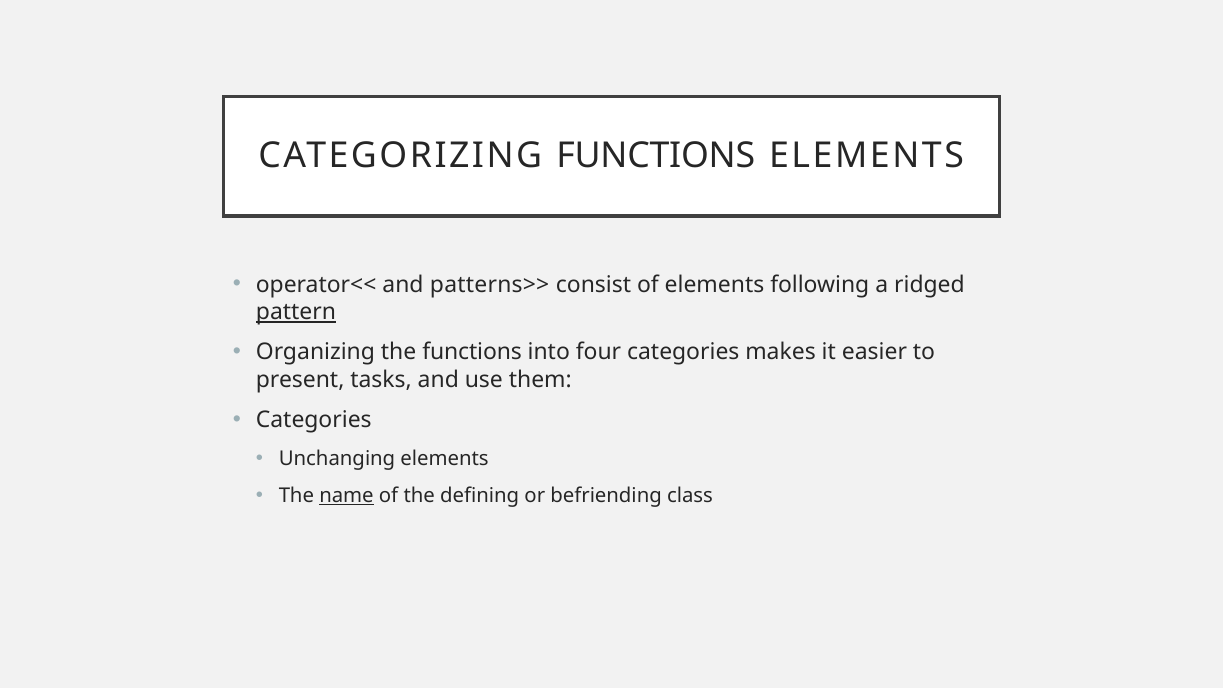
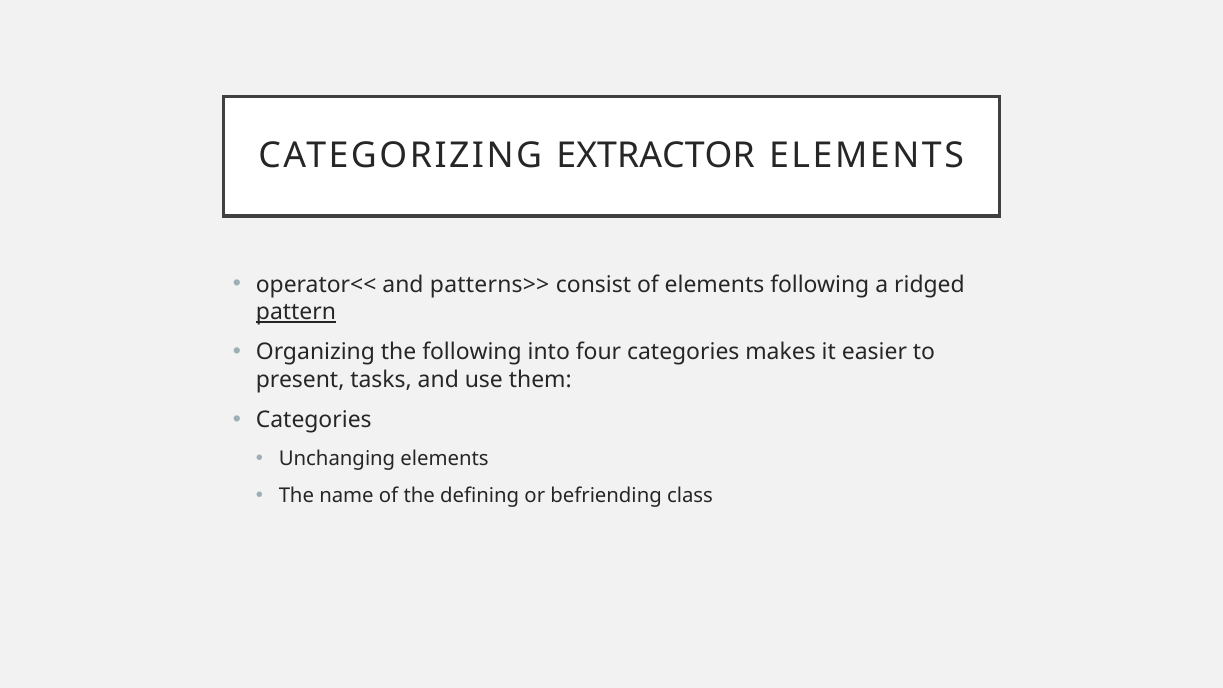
CATEGORIZING FUNCTIONS: FUNCTIONS -> EXTRACTOR
the functions: functions -> following
name underline: present -> none
